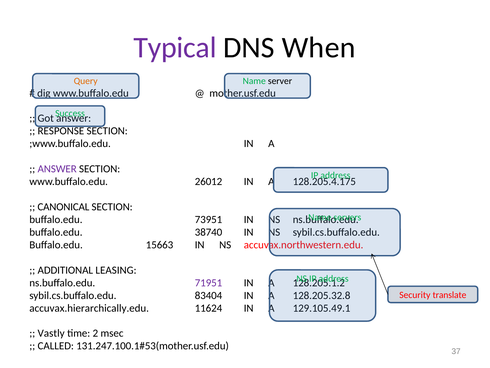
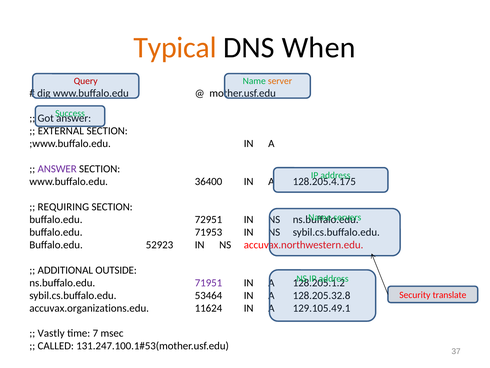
Typical colour: purple -> orange
Query colour: orange -> red
server colour: black -> orange
RESPONSE: RESPONSE -> EXTERNAL
26012: 26012 -> 36400
CANONICAL: CANONICAL -> REQUIRING
73951: 73951 -> 72951
38740: 38740 -> 71953
15663: 15663 -> 52923
LEASING: LEASING -> OUTSIDE
83404: 83404 -> 53464
accuvax.hierarchically.edu: accuvax.hierarchically.edu -> accuvax.organizations.edu
2: 2 -> 7
